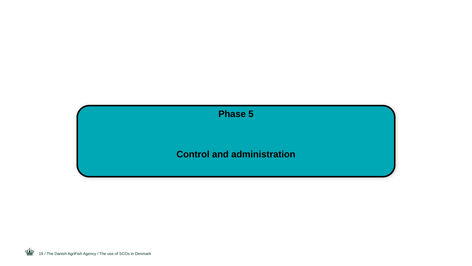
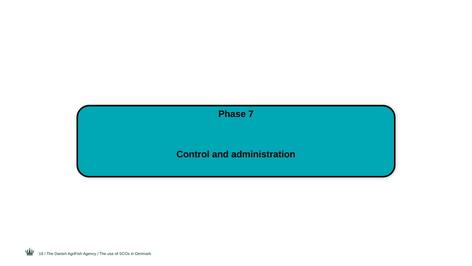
5: 5 -> 7
